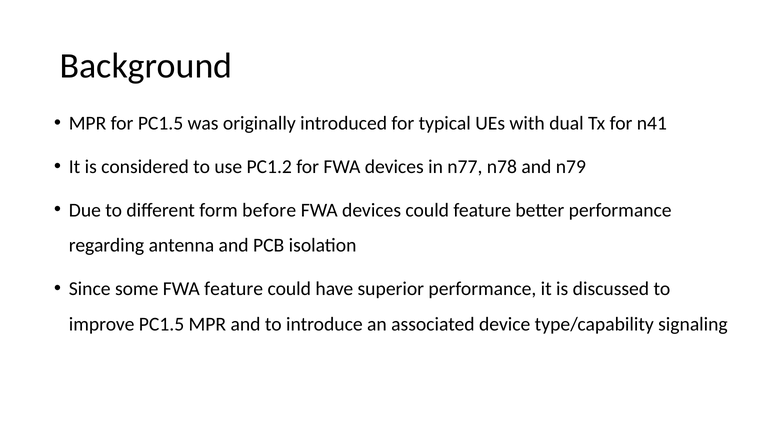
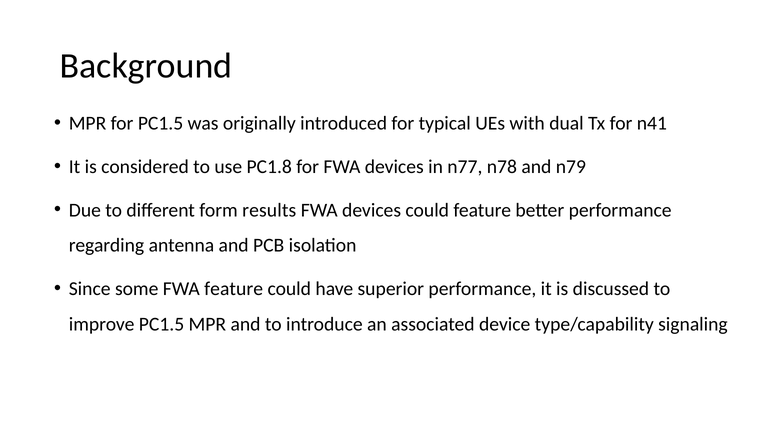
PC1.2: PC1.2 -> PC1.8
before: before -> results
